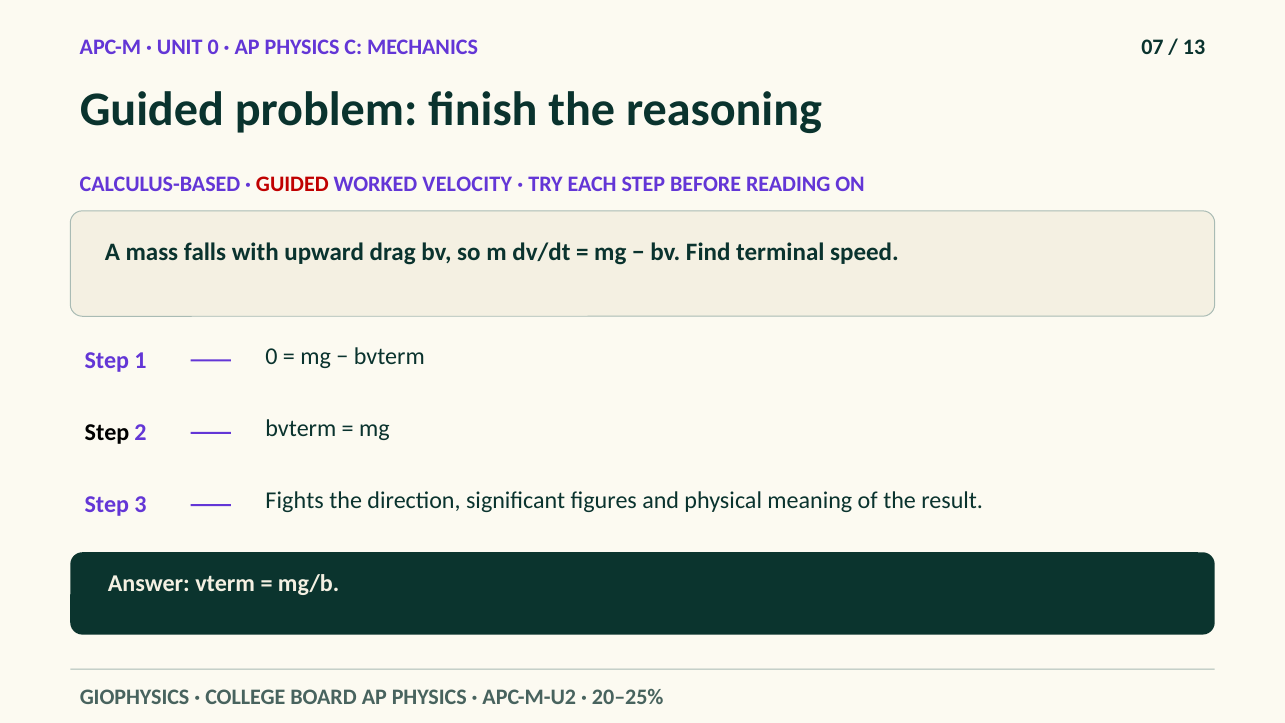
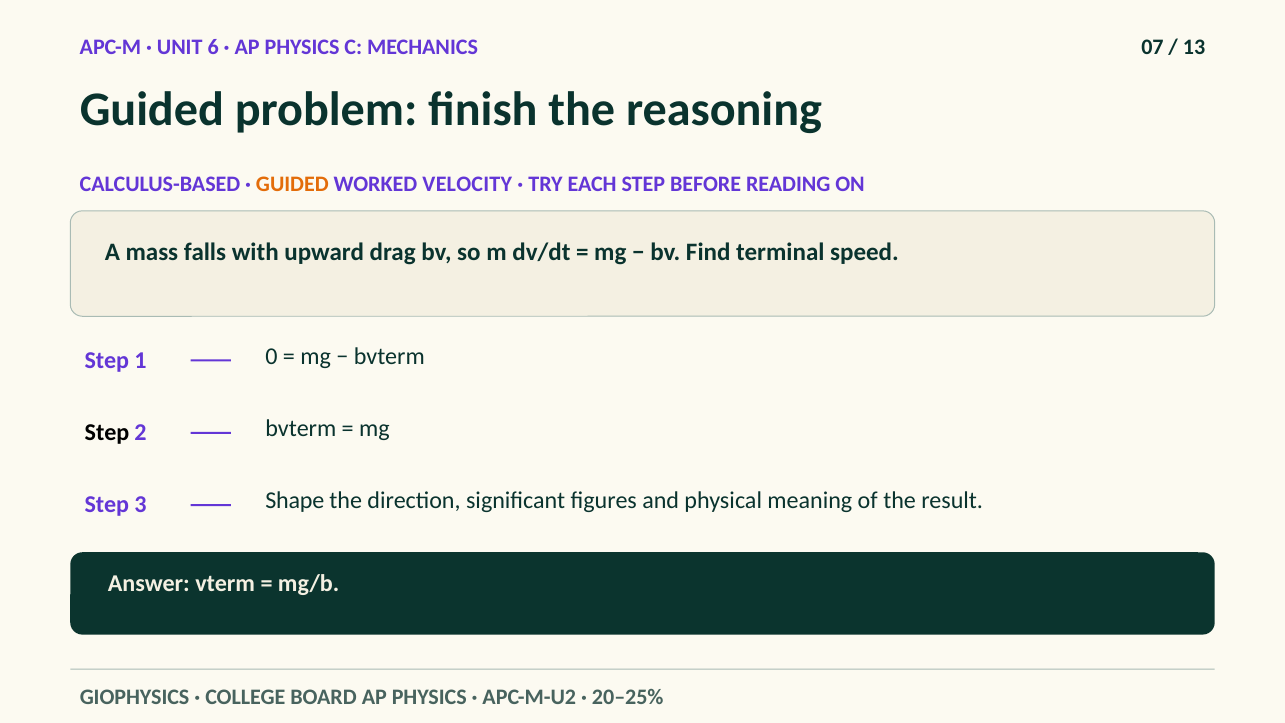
UNIT 0: 0 -> 6
GUIDED at (292, 184) colour: red -> orange
Fights: Fights -> Shape
